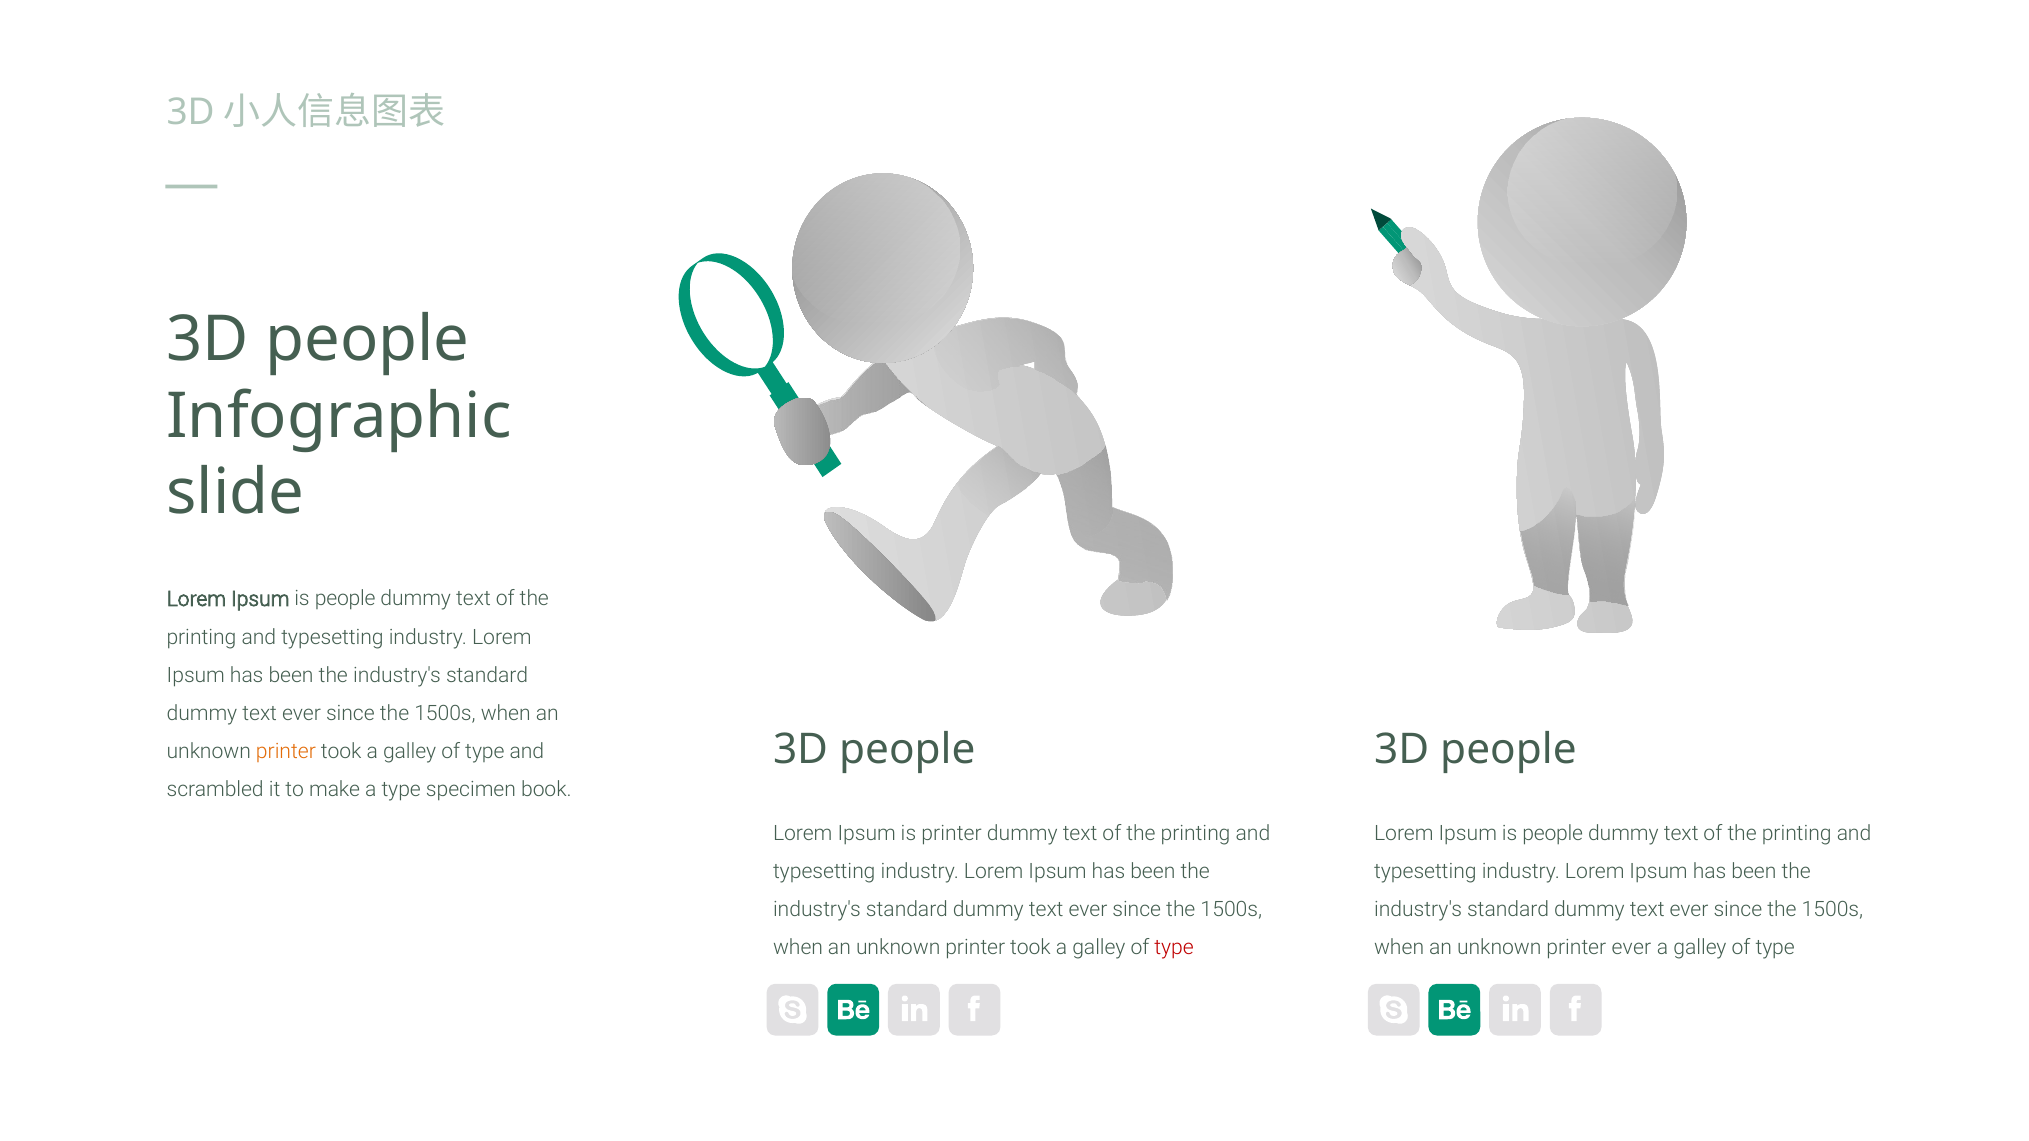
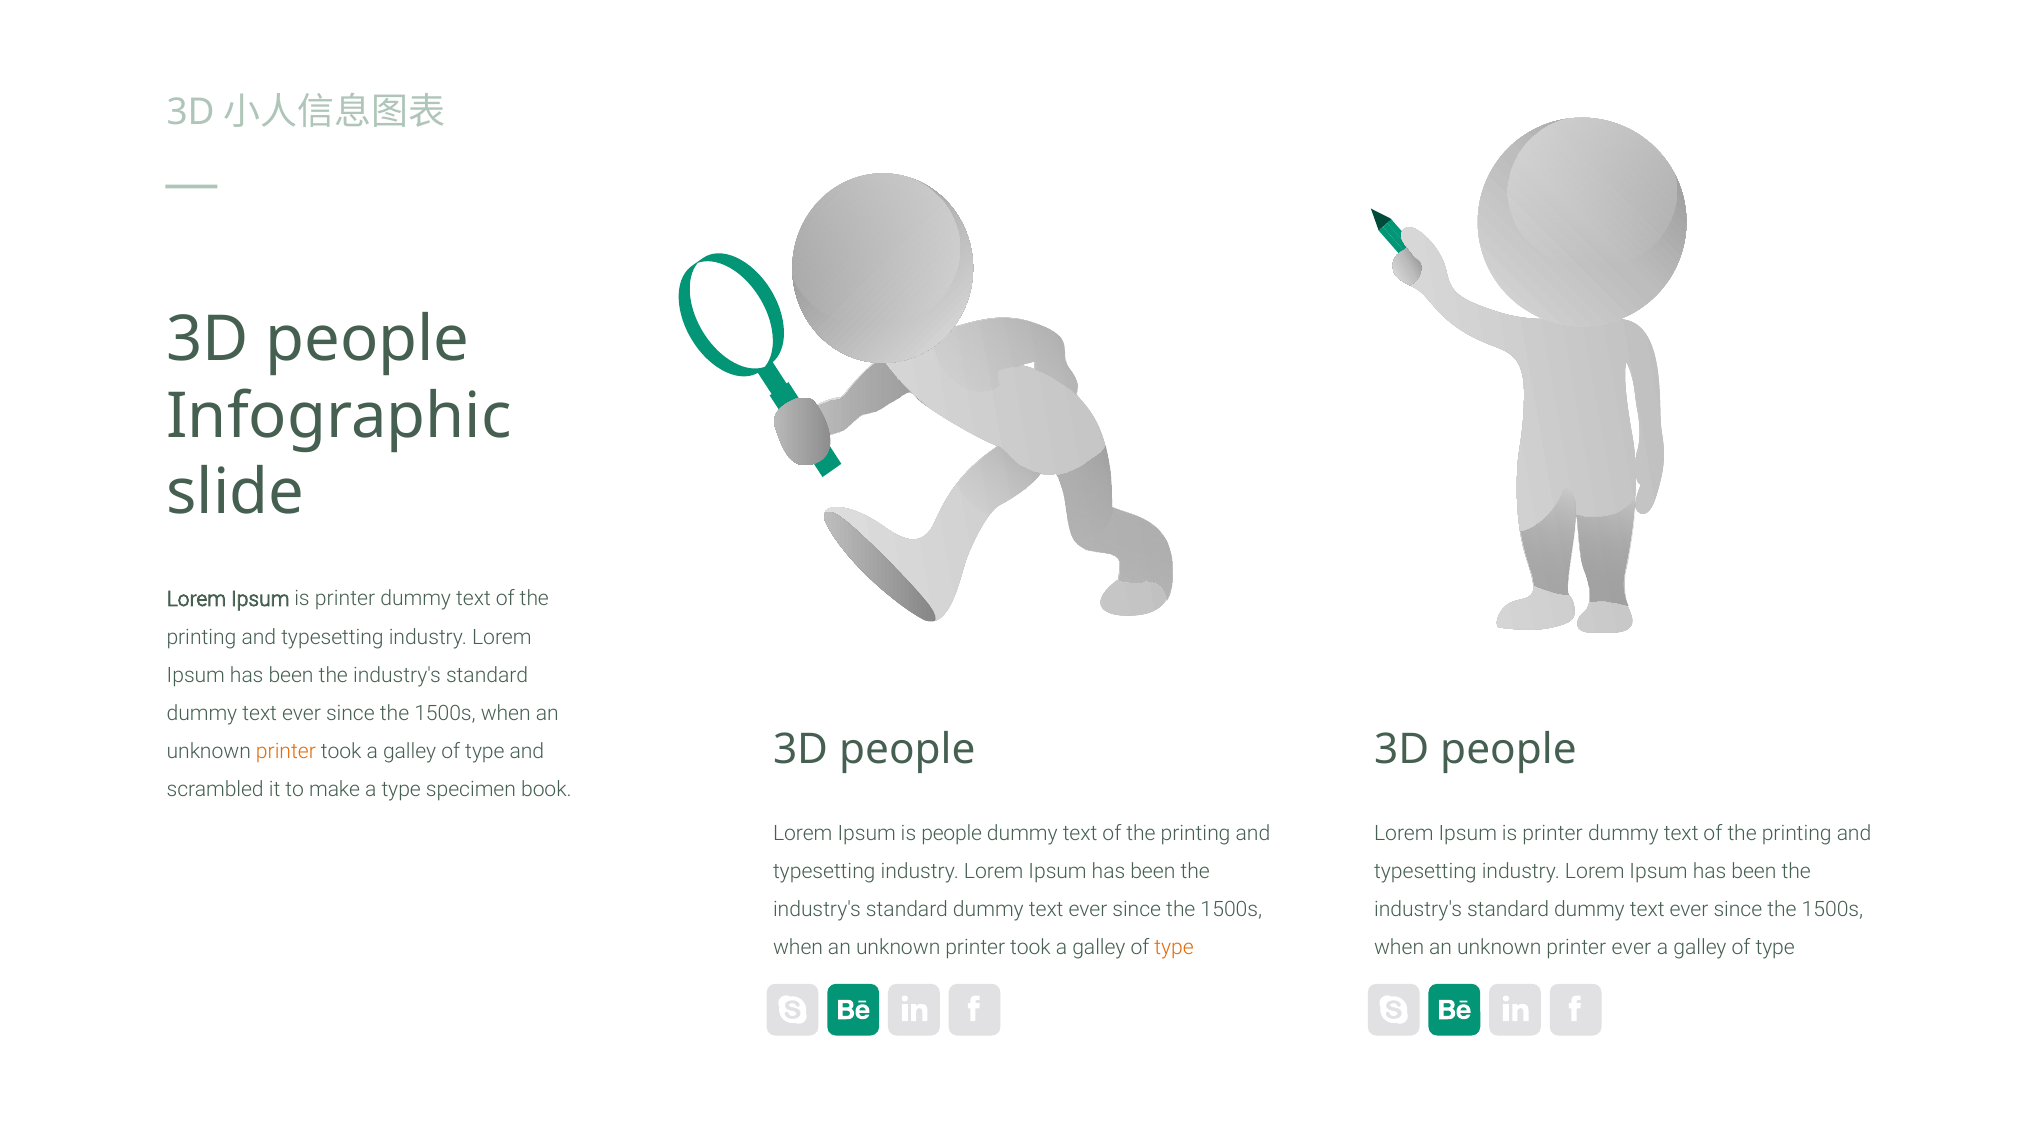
people at (345, 599): people -> printer
is printer: printer -> people
people at (1553, 834): people -> printer
type at (1174, 948) colour: red -> orange
